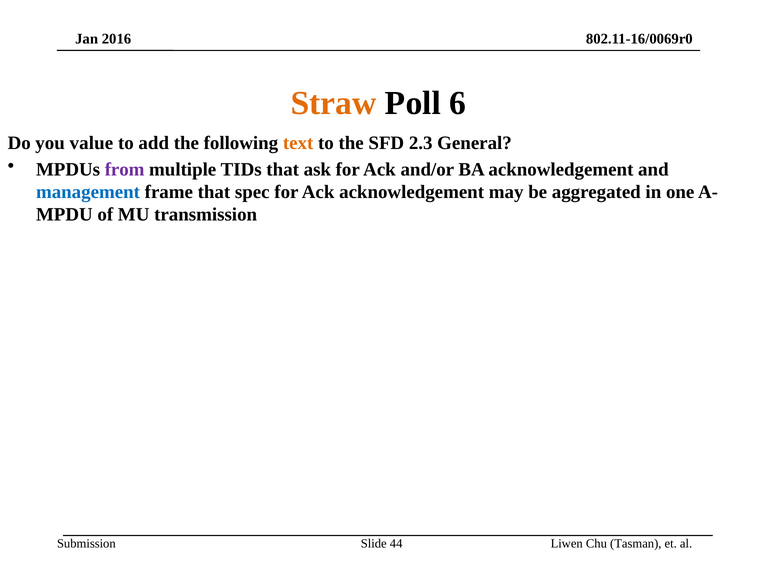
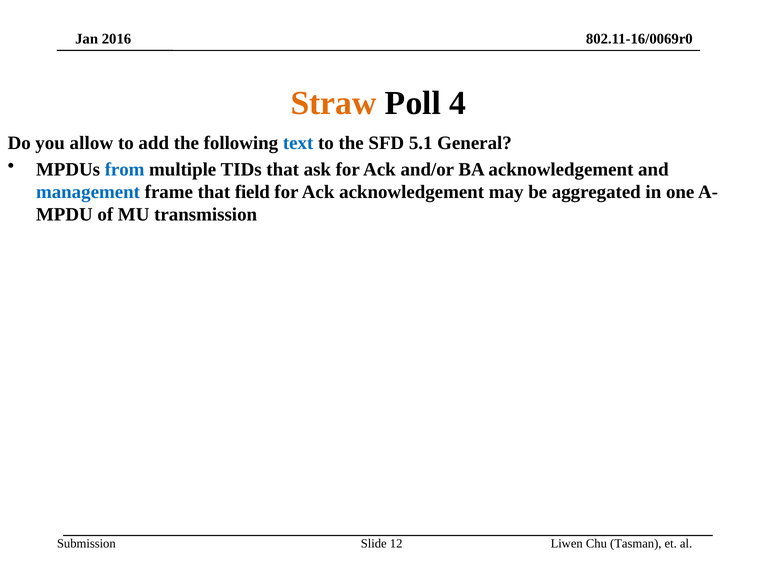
6: 6 -> 4
value: value -> allow
text colour: orange -> blue
2.3: 2.3 -> 5.1
from colour: purple -> blue
spec: spec -> field
44: 44 -> 12
